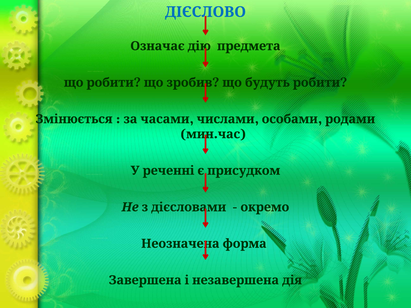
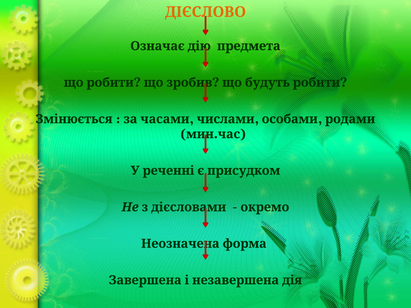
ДІЄСЛОВО colour: blue -> orange
